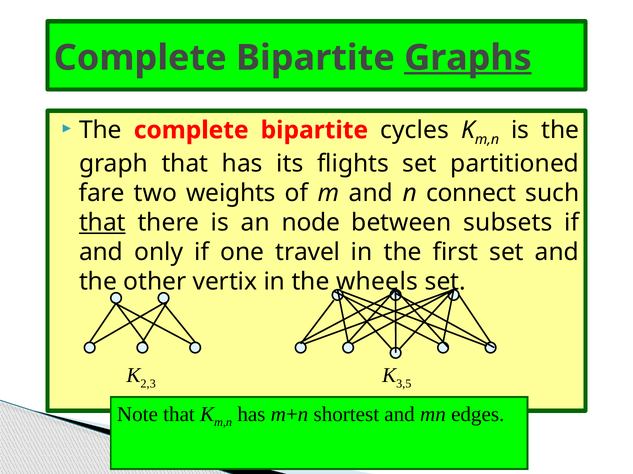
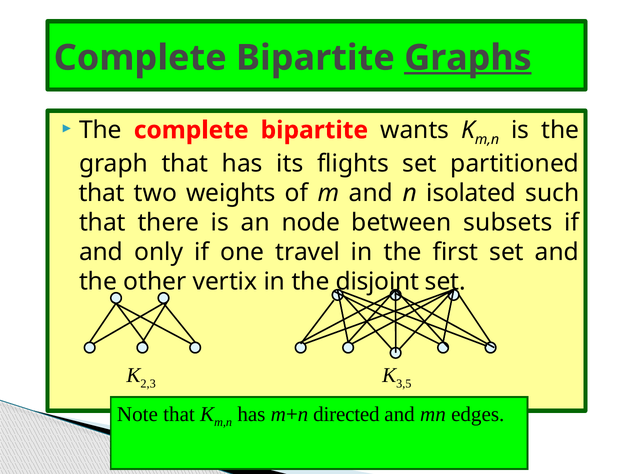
cycles: cycles -> wants
fare at (102, 194): fare -> that
connect: connect -> isolated
that at (102, 223) underline: present -> none
wheels: wheels -> disjoint
shortest: shortest -> directed
